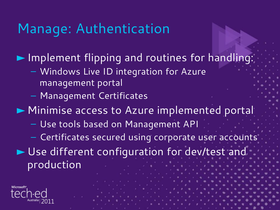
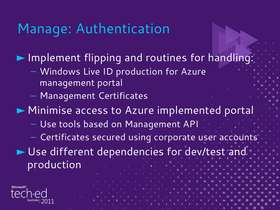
ID integration: integration -> production
configuration: configuration -> dependencies
